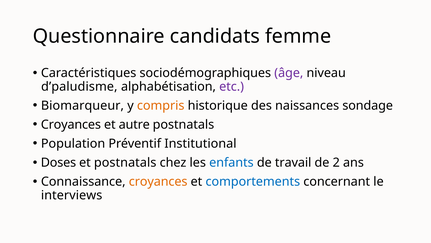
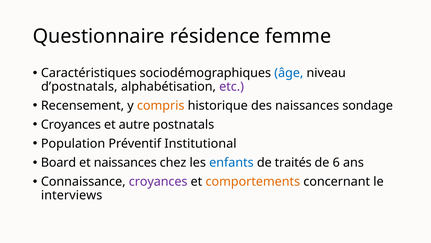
candidats: candidats -> résidence
âge colour: purple -> blue
d’paludisme: d’paludisme -> d’postnatals
Biomarqueur: Biomarqueur -> Recensement
Doses: Doses -> Board
et postnatals: postnatals -> naissances
travail: travail -> traités
2: 2 -> 6
croyances at (158, 181) colour: orange -> purple
comportements colour: blue -> orange
